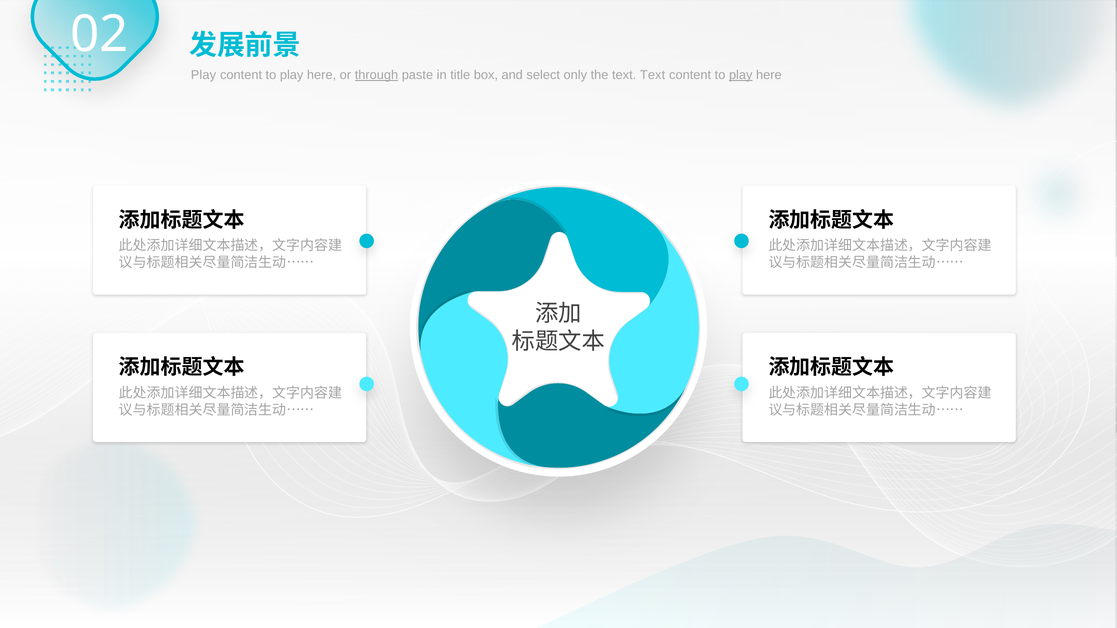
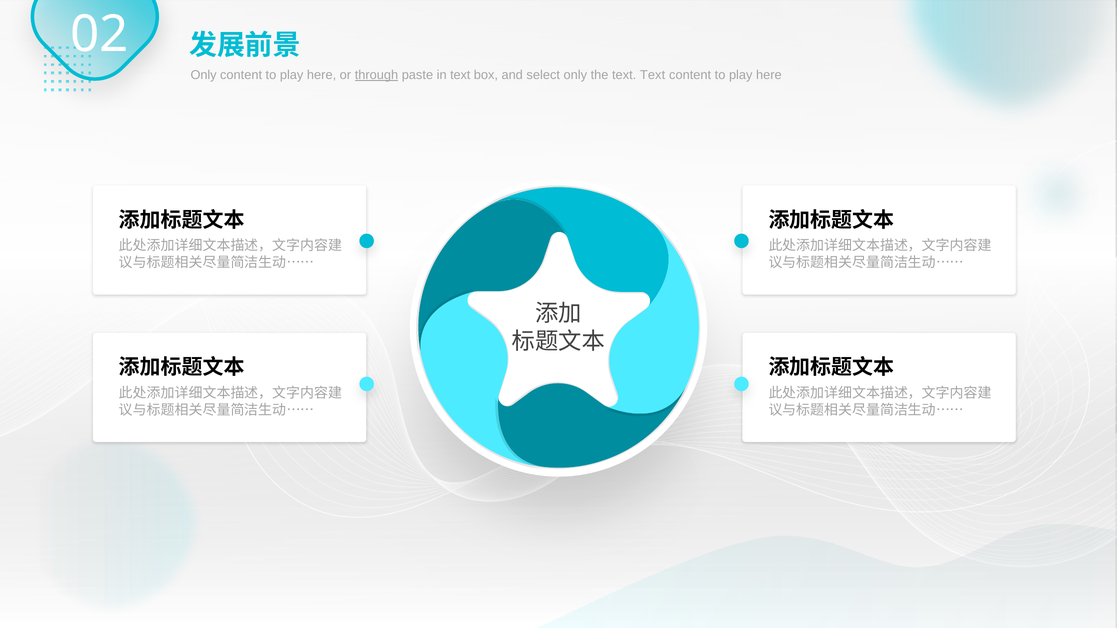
Play at (203, 75): Play -> Only
in title: title -> text
play at (741, 75) underline: present -> none
